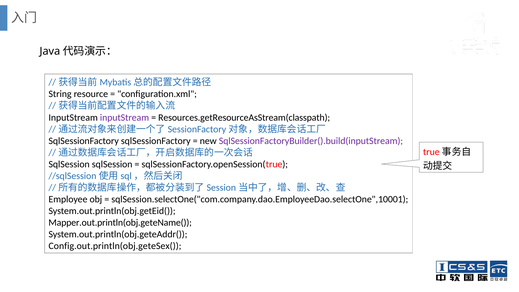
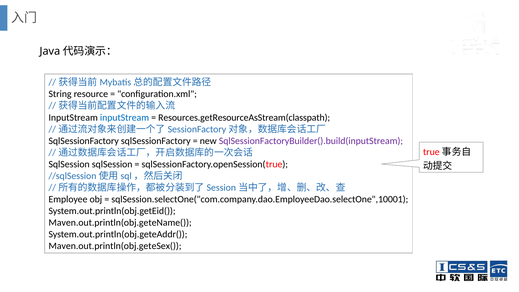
inputStream at (125, 117) colour: purple -> blue
Mapper.out.println(obj.geteName(: Mapper.out.println(obj.geteName( -> Maven.out.println(obj.geteName(
Config.out.println(obj.geteSex(: Config.out.println(obj.geteSex( -> Maven.out.println(obj.geteSex(
